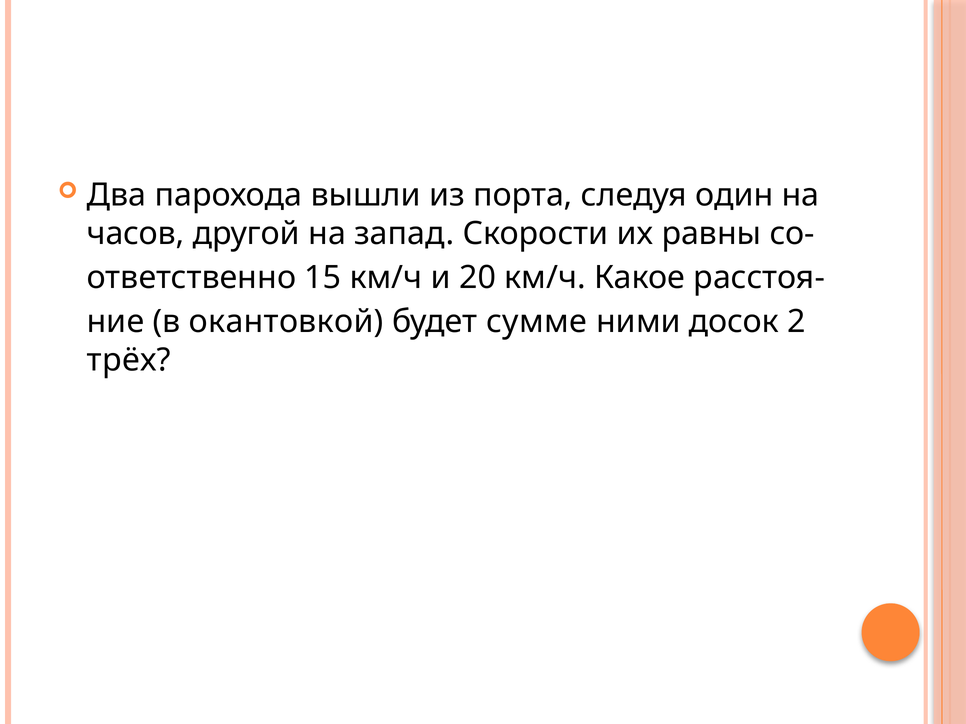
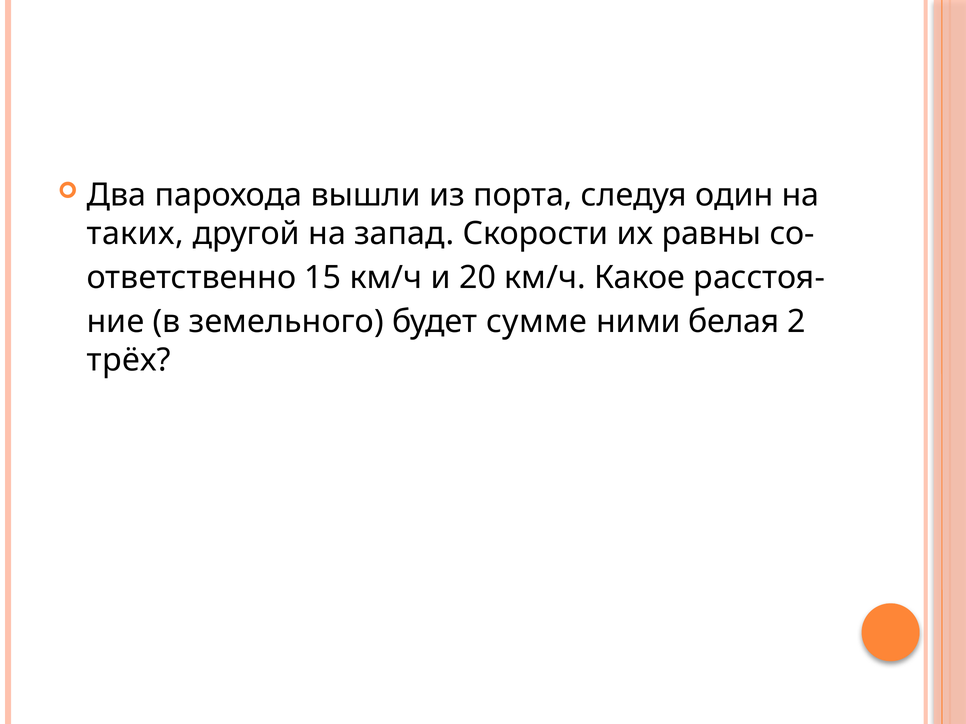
часов: часов -> таких
окантовкой: окантовкой -> земельного
досок: досок -> белая
